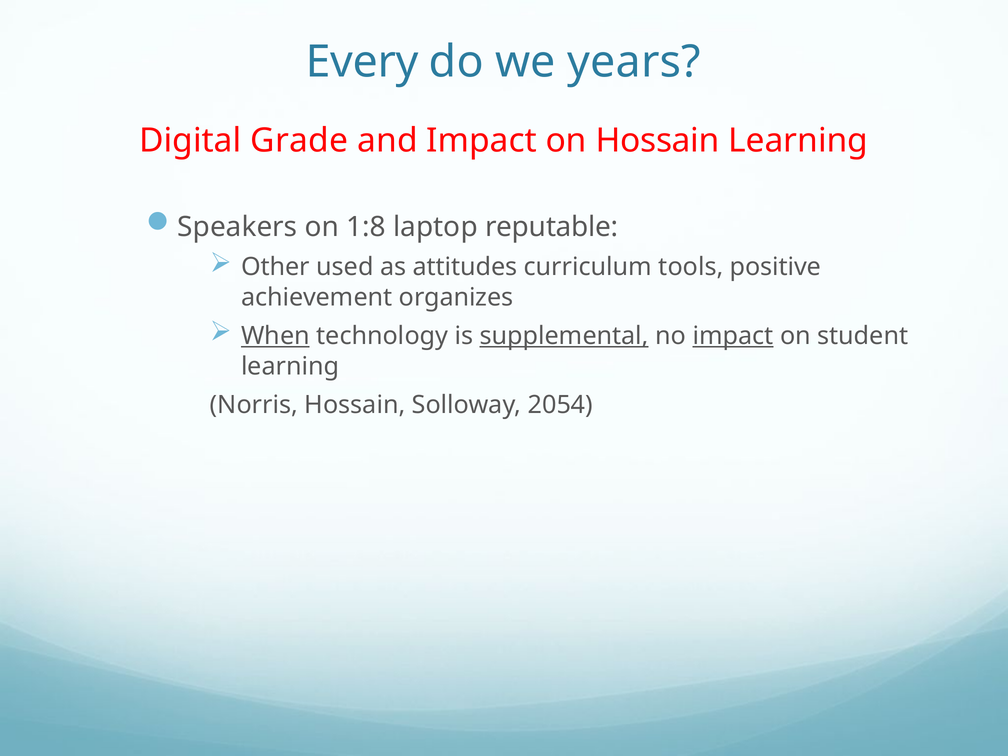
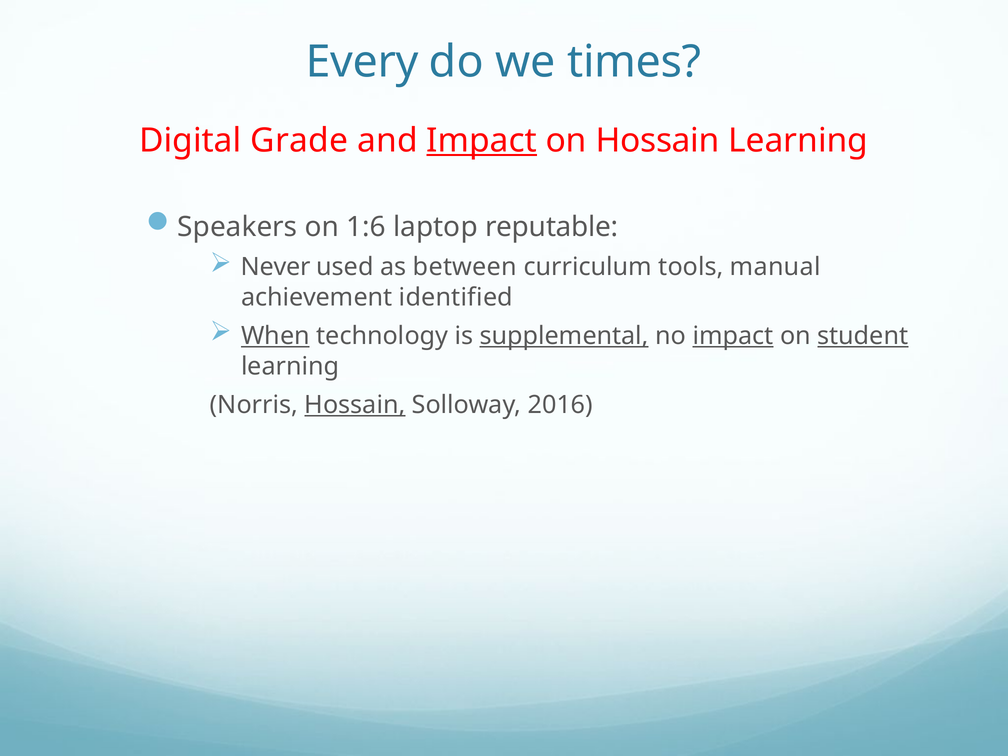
years: years -> times
Impact at (482, 140) underline: none -> present
1:8: 1:8 -> 1:6
Other: Other -> Never
attitudes: attitudes -> between
positive: positive -> manual
organizes: organizes -> identified
student underline: none -> present
Hossain at (355, 405) underline: none -> present
2054: 2054 -> 2016
